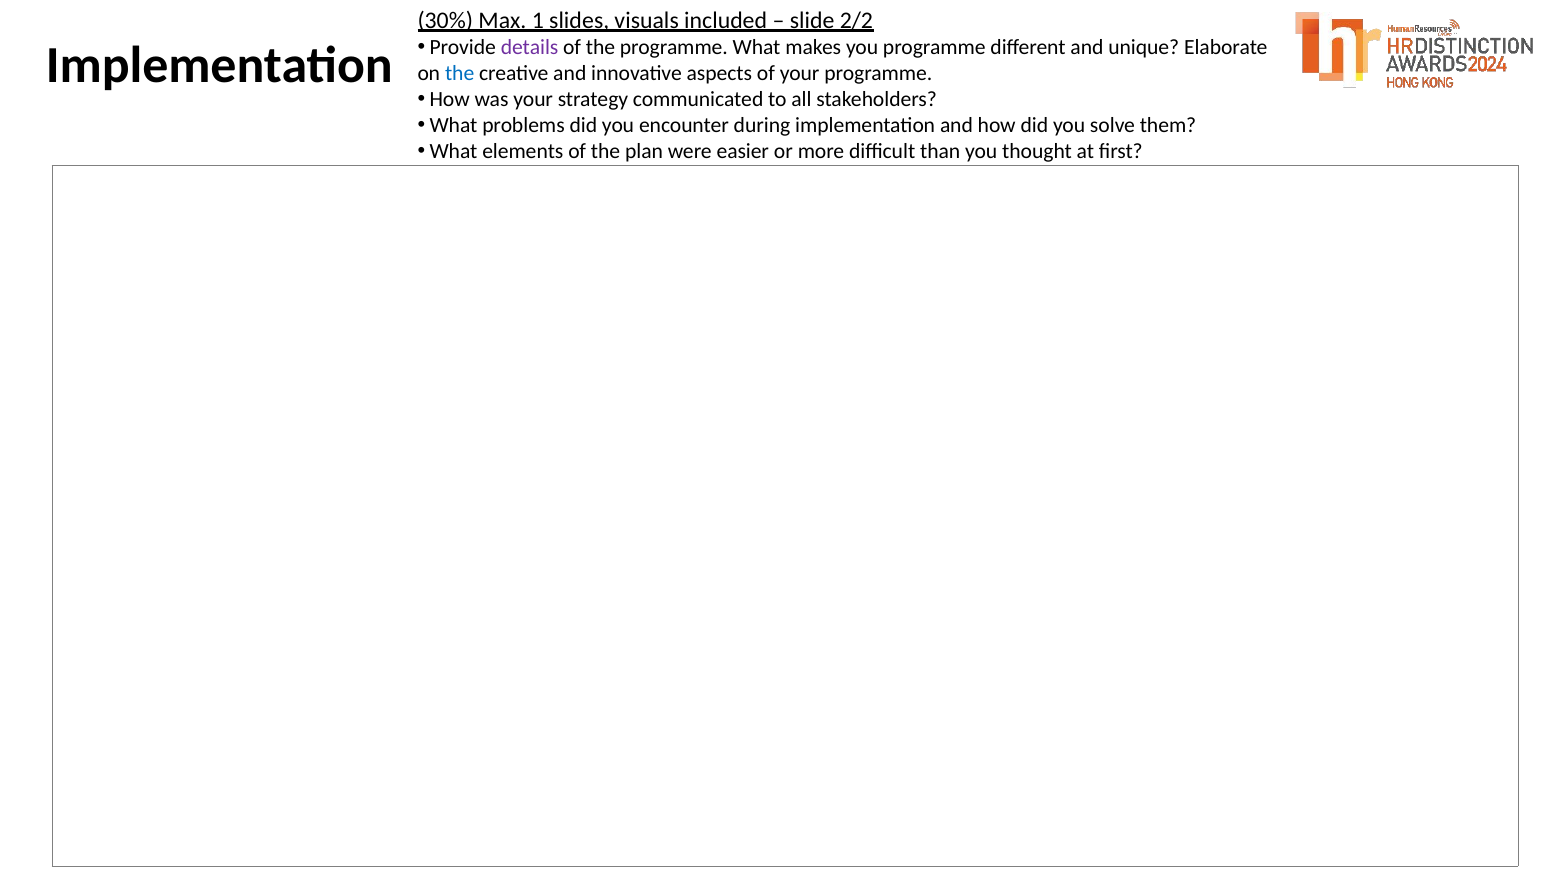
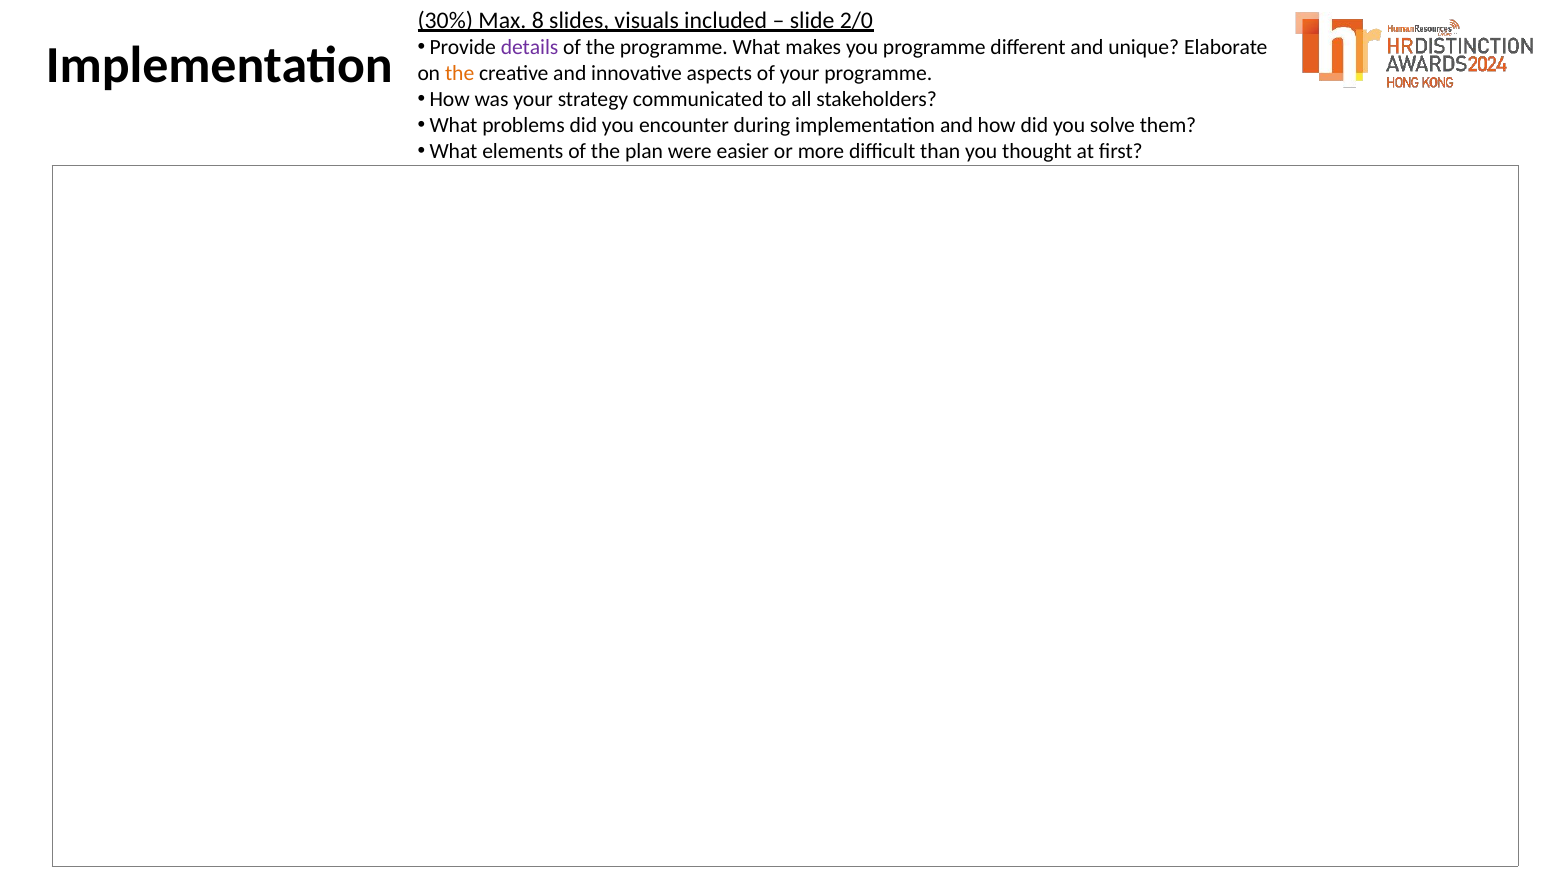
1: 1 -> 8
2/2: 2/2 -> 2/0
the at (460, 73) colour: blue -> orange
